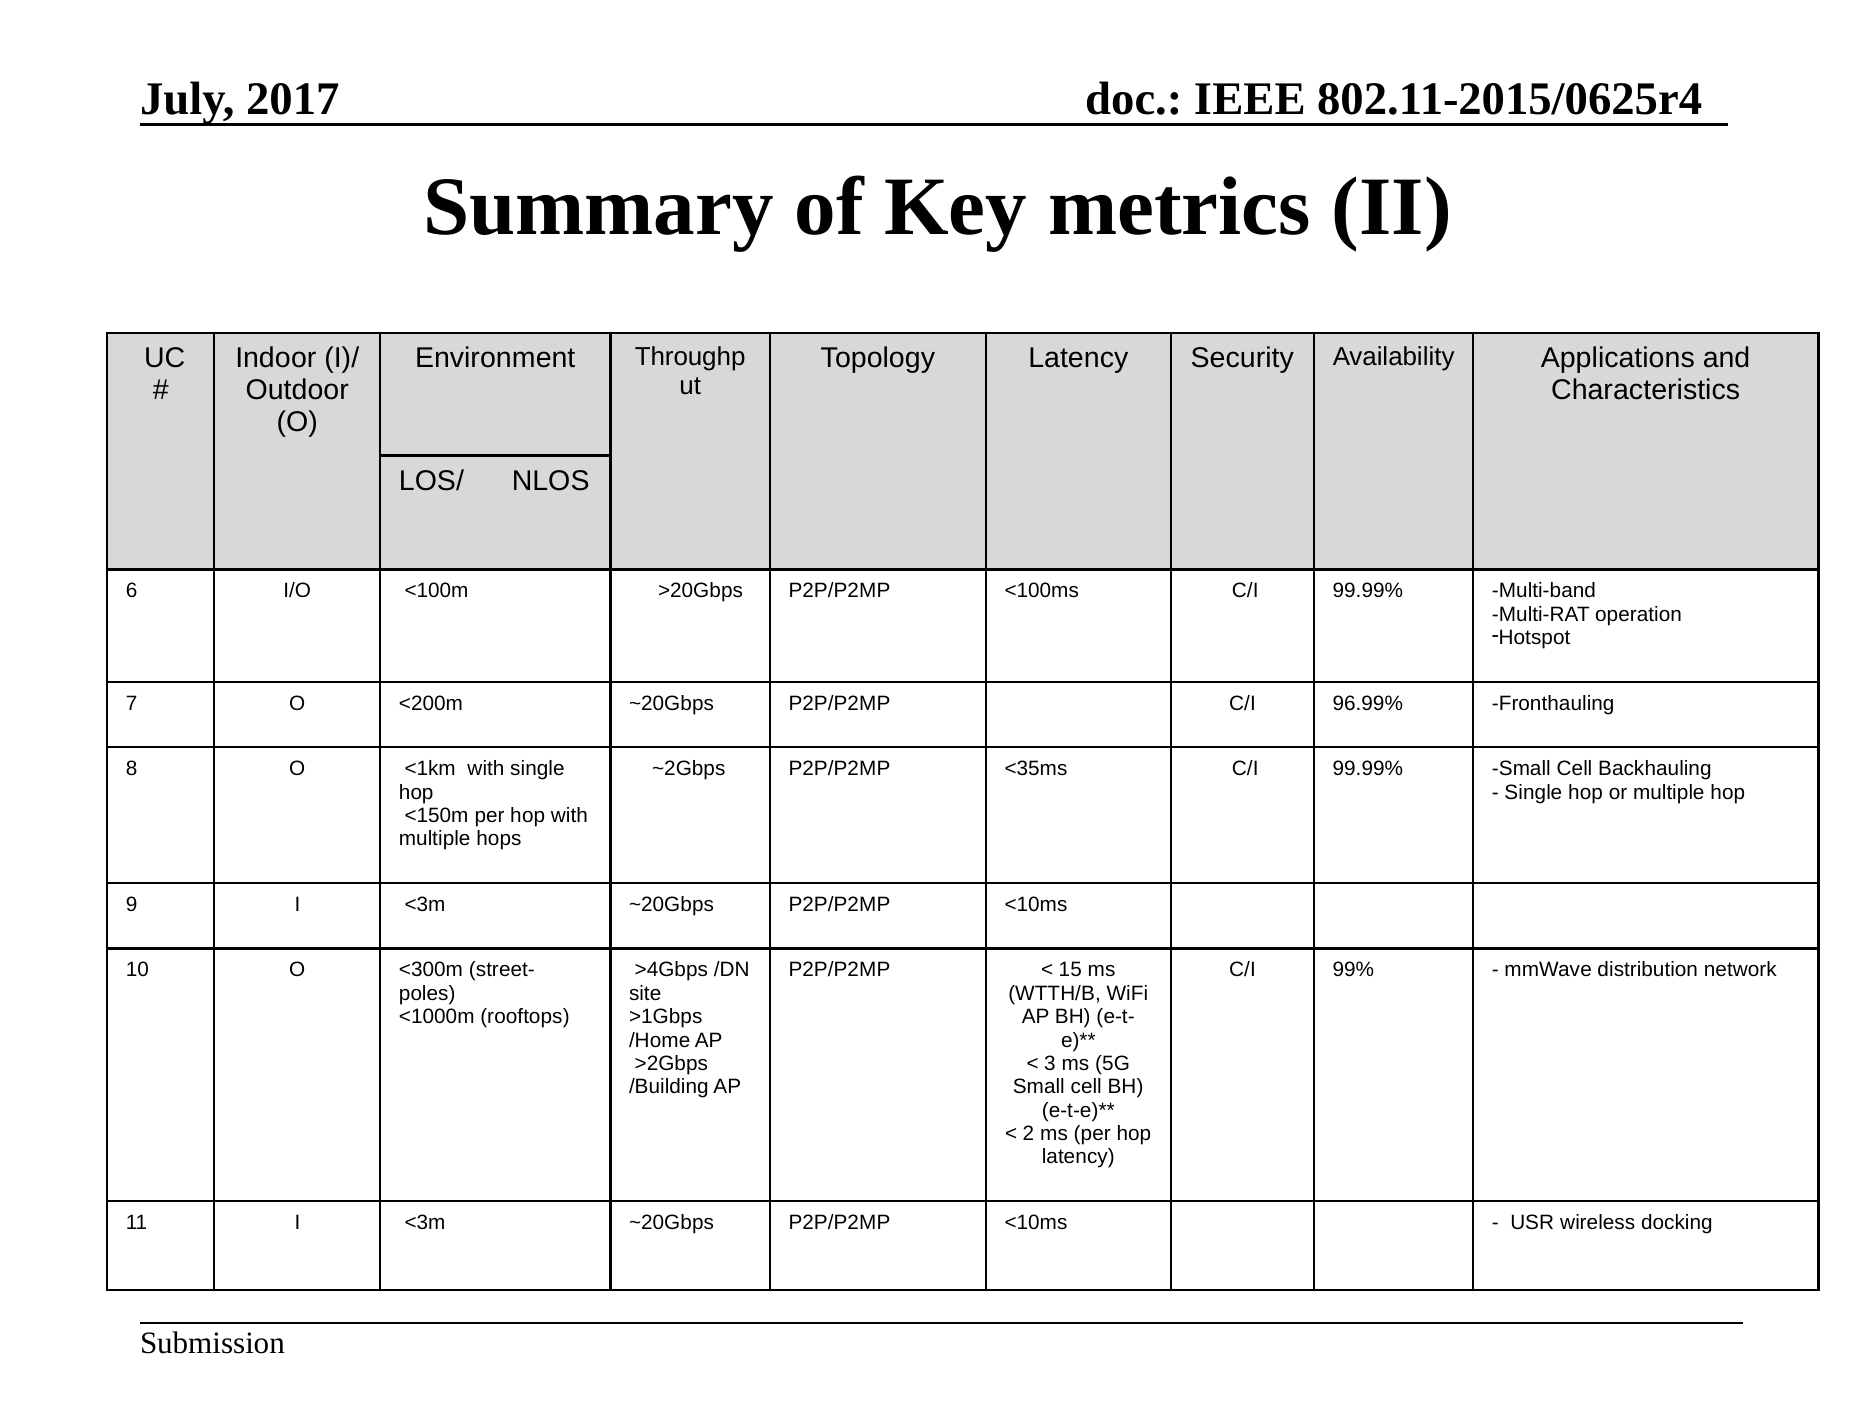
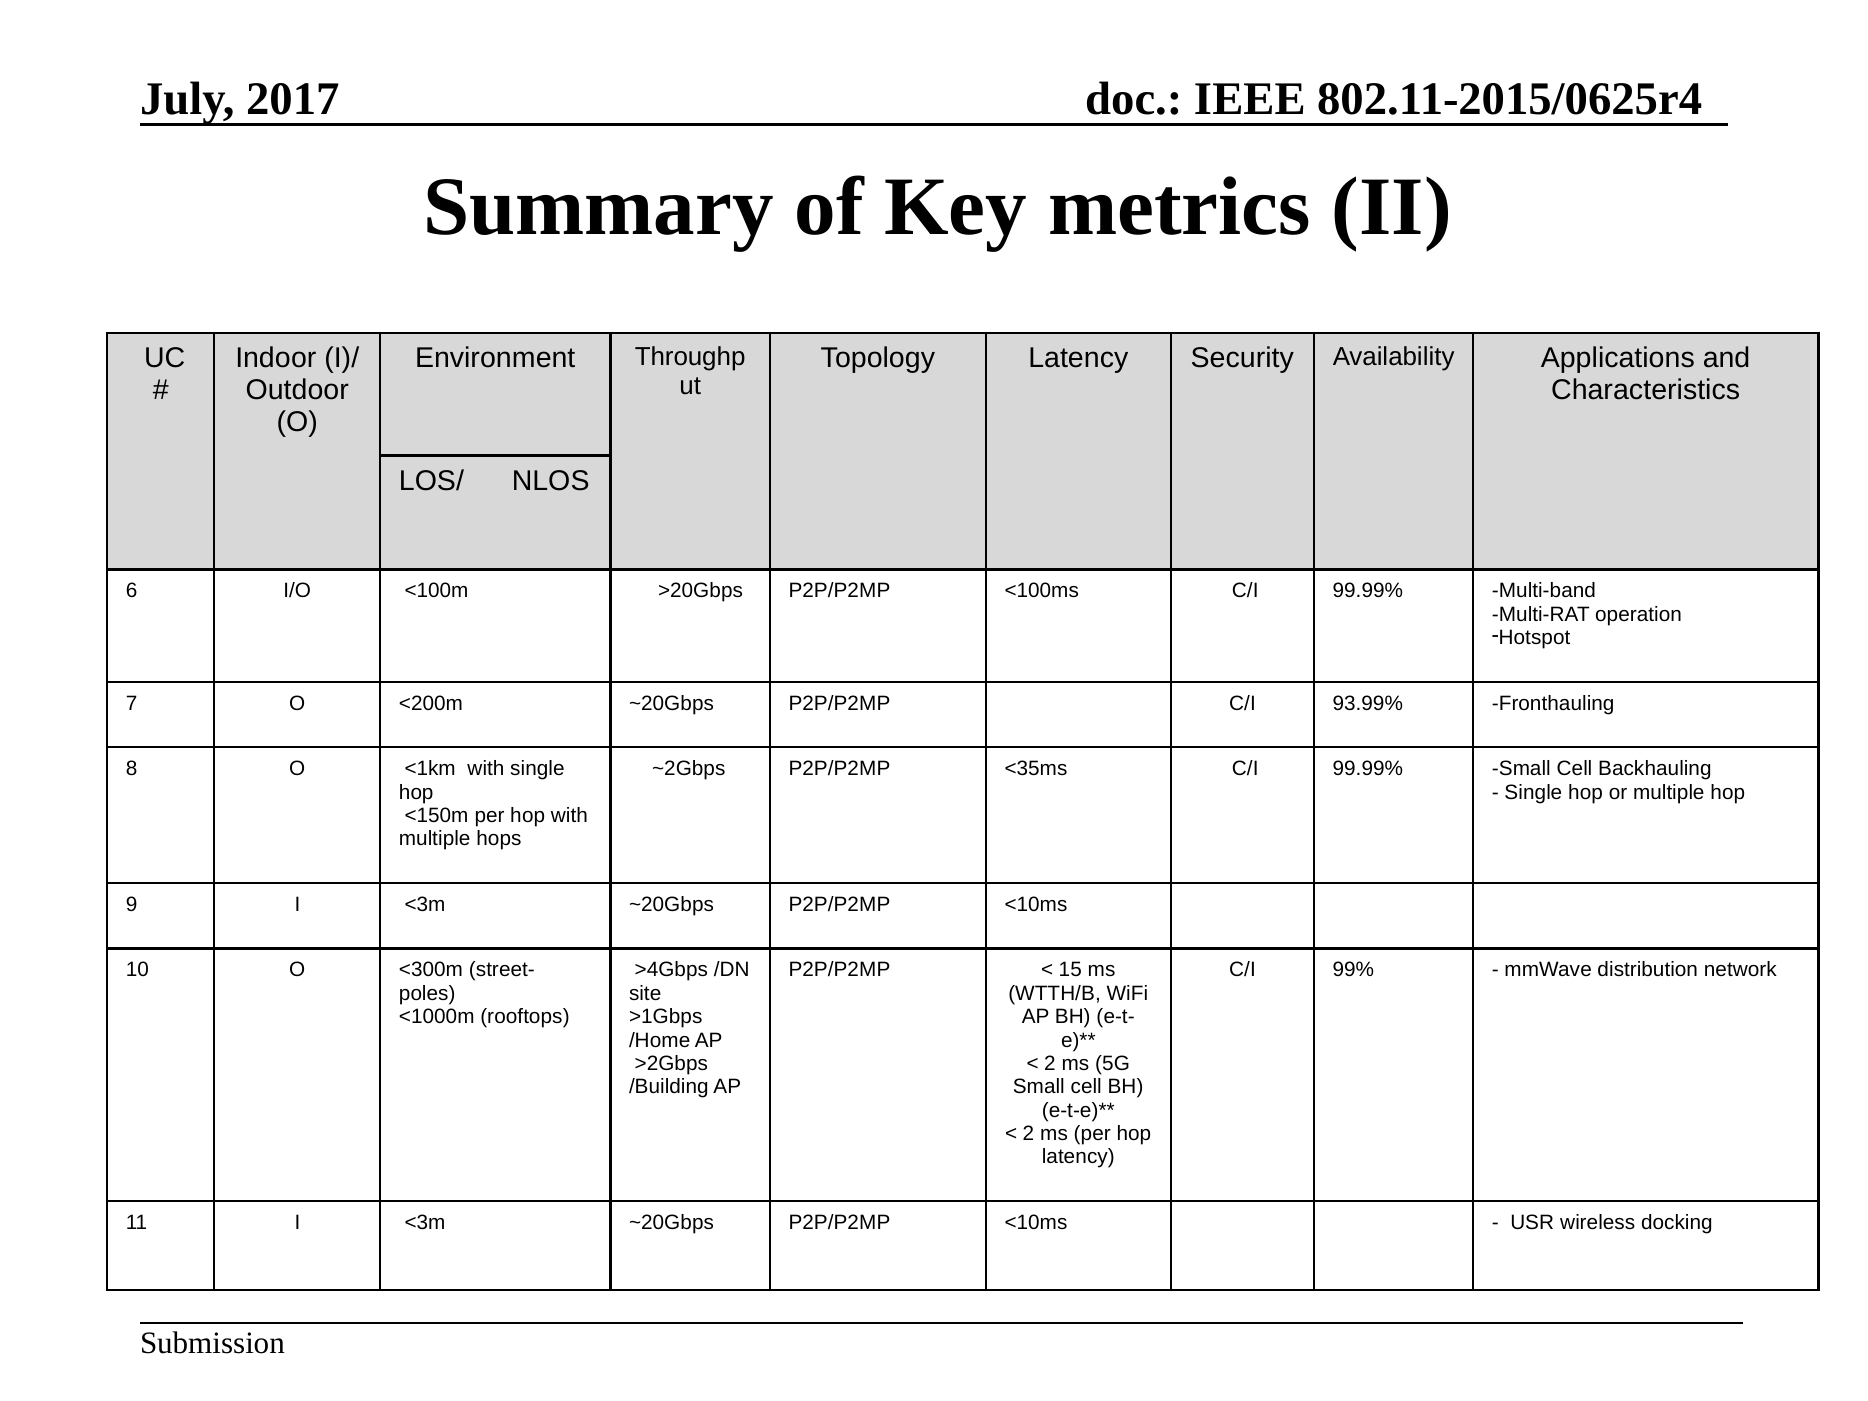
96.99%: 96.99% -> 93.99%
3 at (1050, 1064): 3 -> 2
